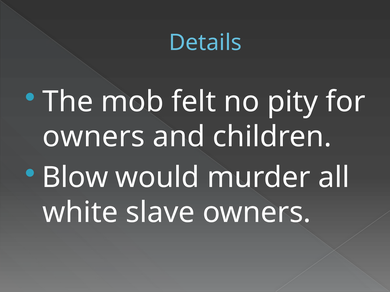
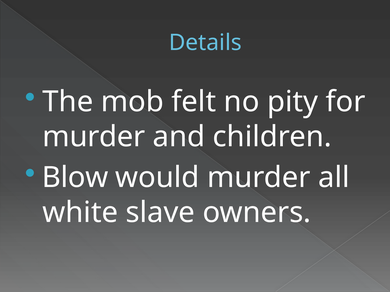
owners at (94, 137): owners -> murder
